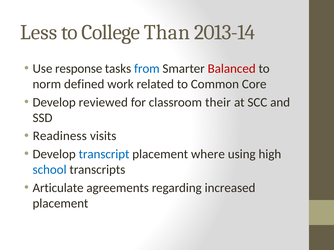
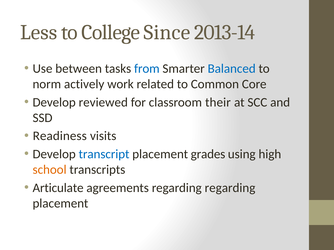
Than: Than -> Since
response: response -> between
Balanced colour: red -> blue
defined: defined -> actively
where: where -> grades
school colour: blue -> orange
regarding increased: increased -> regarding
